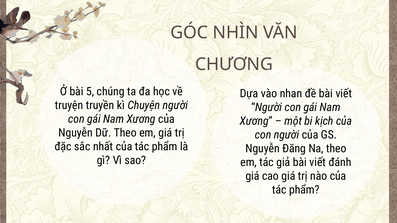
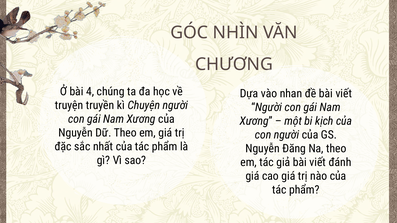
5: 5 -> 4
